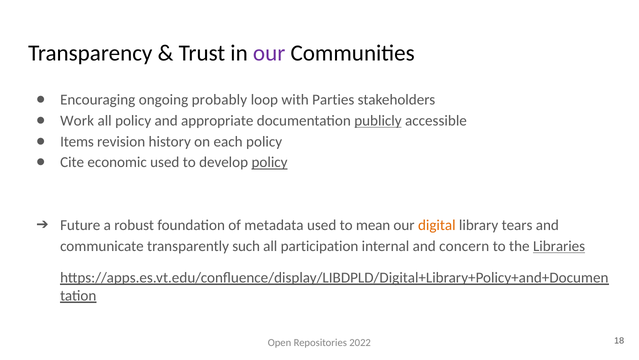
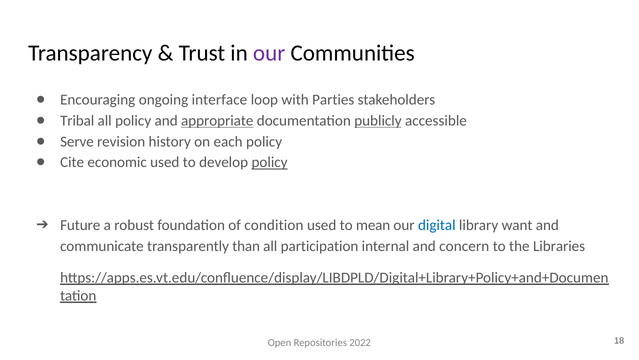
probably: probably -> interface
Work: Work -> Tribal
appropriate underline: none -> present
Items: Items -> Serve
metadata: metadata -> condition
digital colour: orange -> blue
tears: tears -> want
such: such -> than
Libraries underline: present -> none
